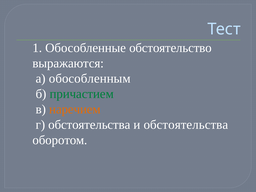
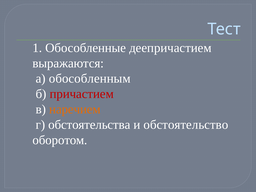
обстоятельство: обстоятельство -> деепричастием
причастием colour: green -> red
и обстоятельства: обстоятельства -> обстоятельство
